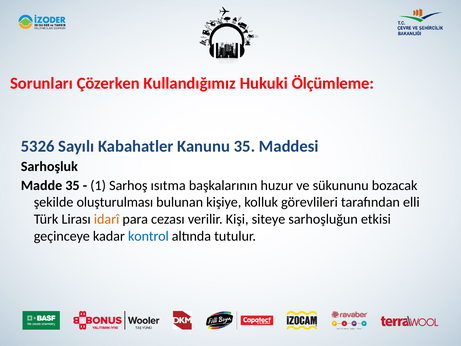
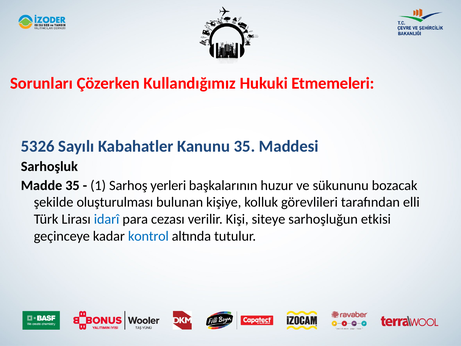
Ölçümleme: Ölçümleme -> Etmemeleri
ısıtma: ısıtma -> yerleri
idarî colour: orange -> blue
